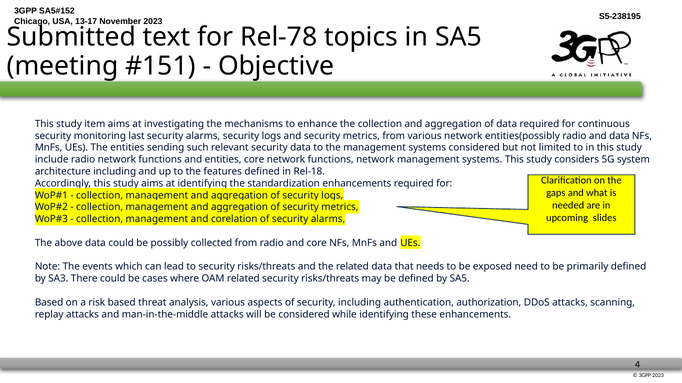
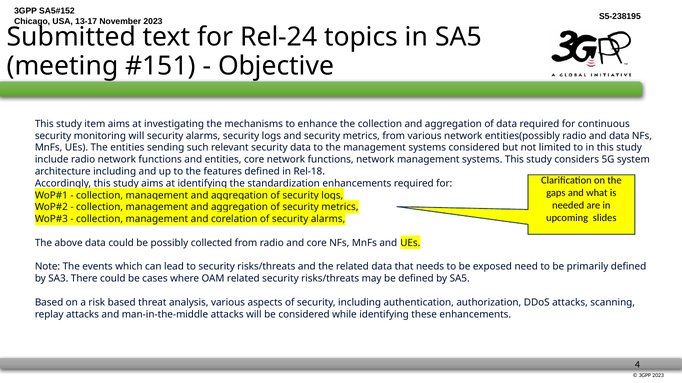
Rel-78: Rel-78 -> Rel-24
monitoring last: last -> will
